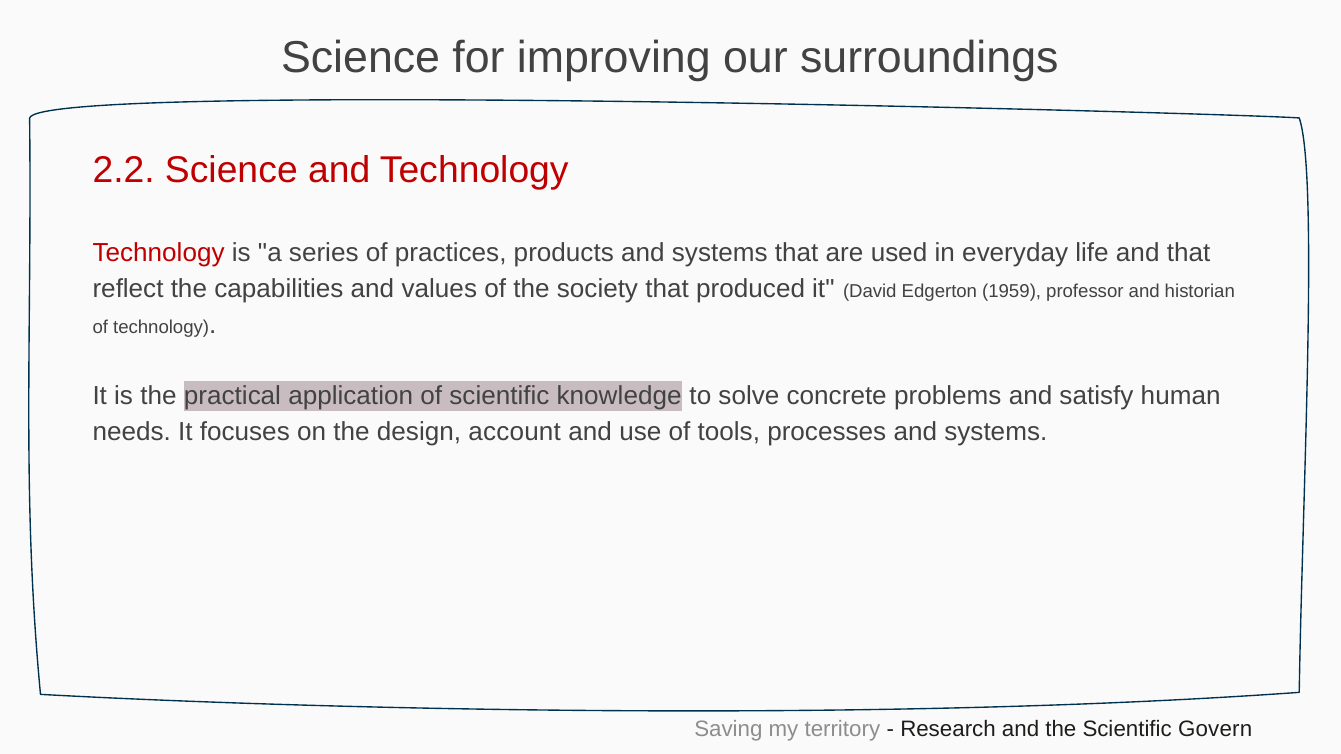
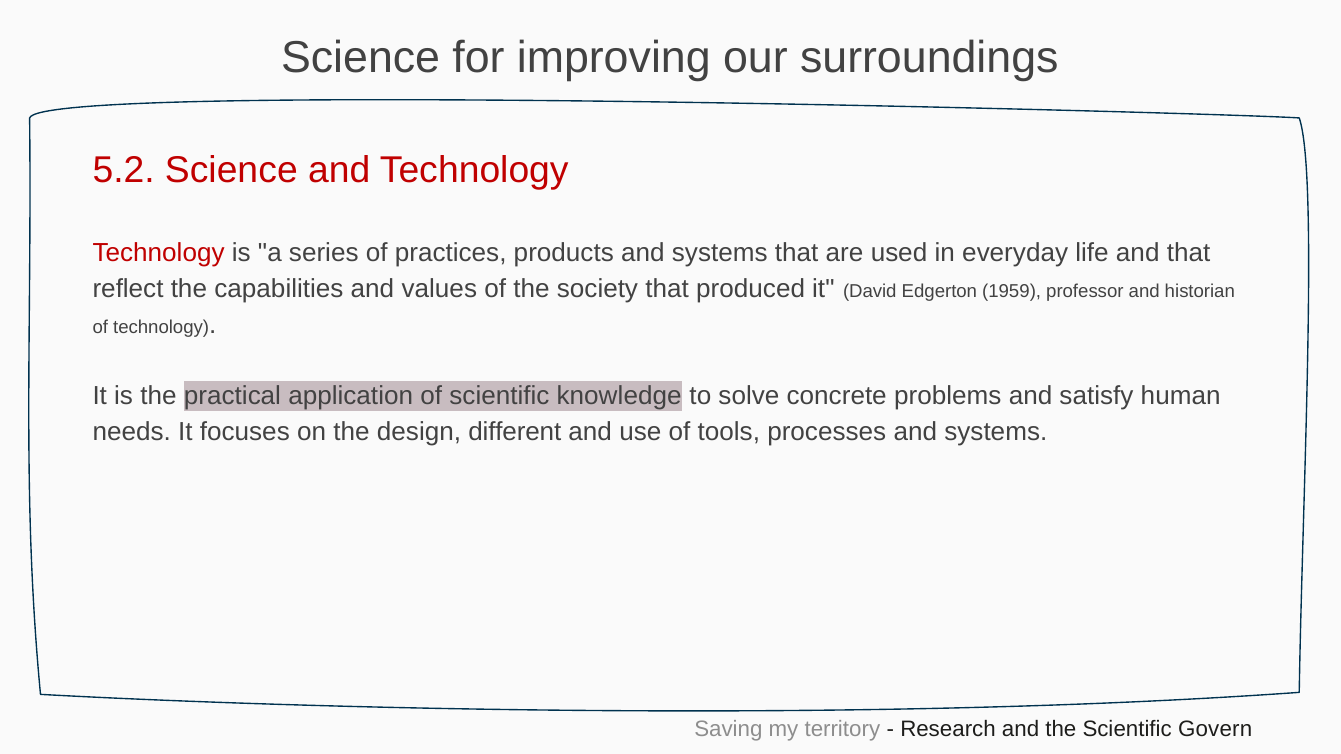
2.2: 2.2 -> 5.2
account: account -> different
